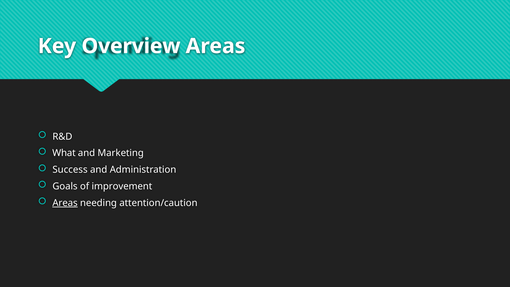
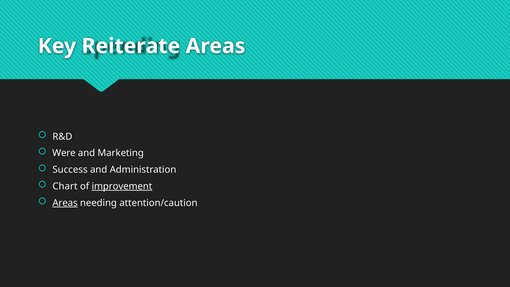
Overview: Overview -> Reiterate
What: What -> Were
Goals: Goals -> Chart
improvement underline: none -> present
